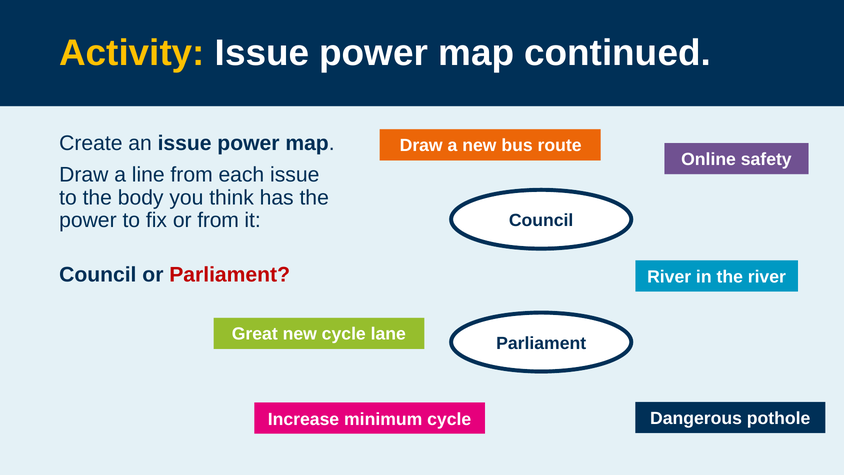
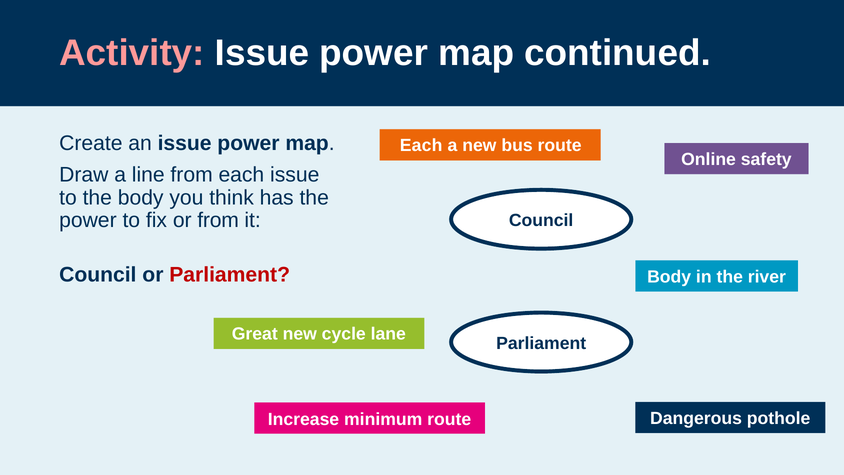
Activity colour: yellow -> pink
Draw at (421, 146): Draw -> Each
River at (669, 277): River -> Body
minimum cycle: cycle -> route
